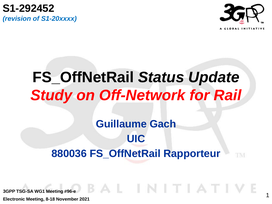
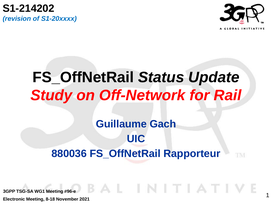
S1-292452: S1-292452 -> S1-214202
